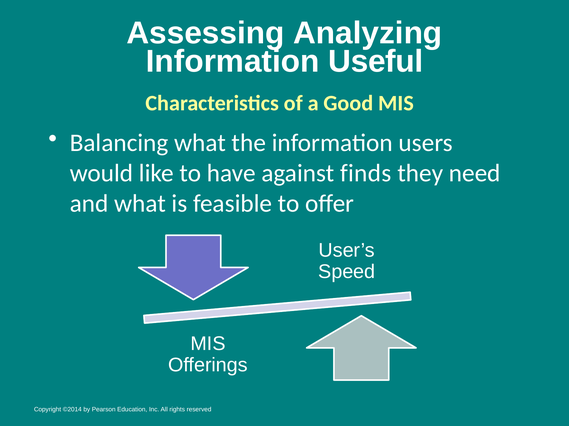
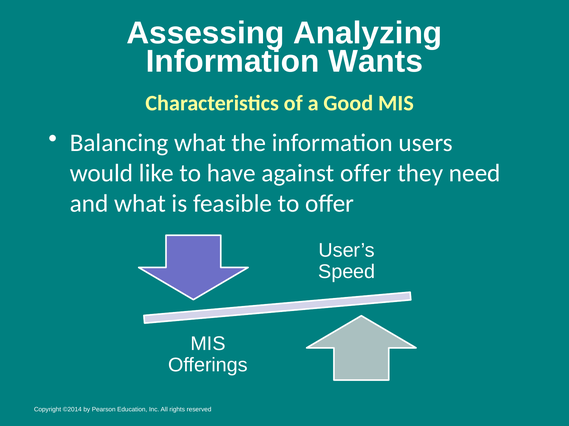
Useful: Useful -> Wants
against finds: finds -> offer
